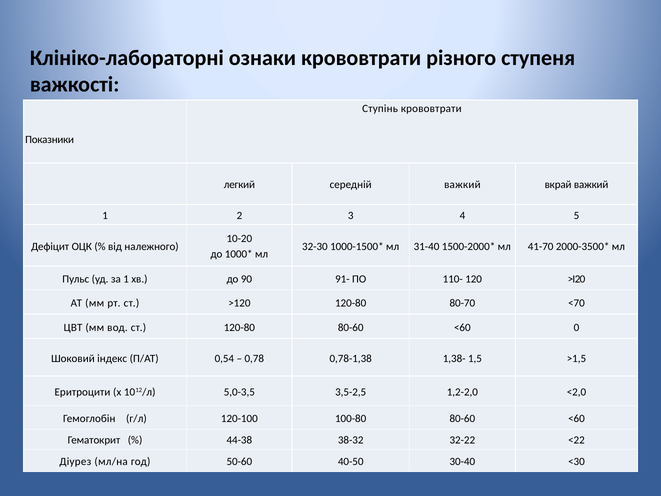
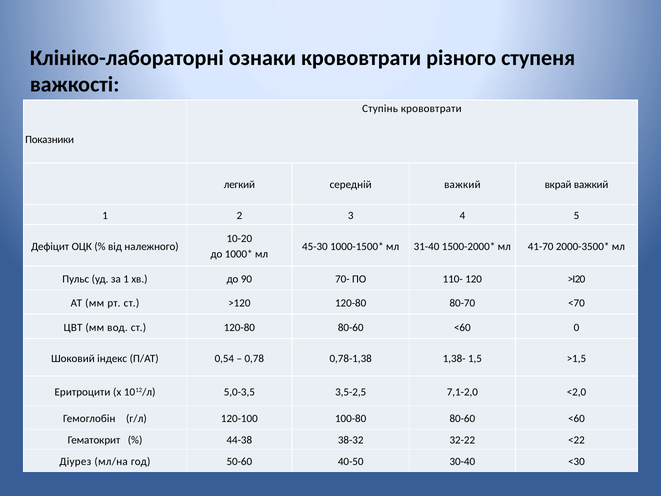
32-30: 32-30 -> 45-30
91-: 91- -> 70-
1,2-2,0: 1,2-2,0 -> 7,1-2,0
